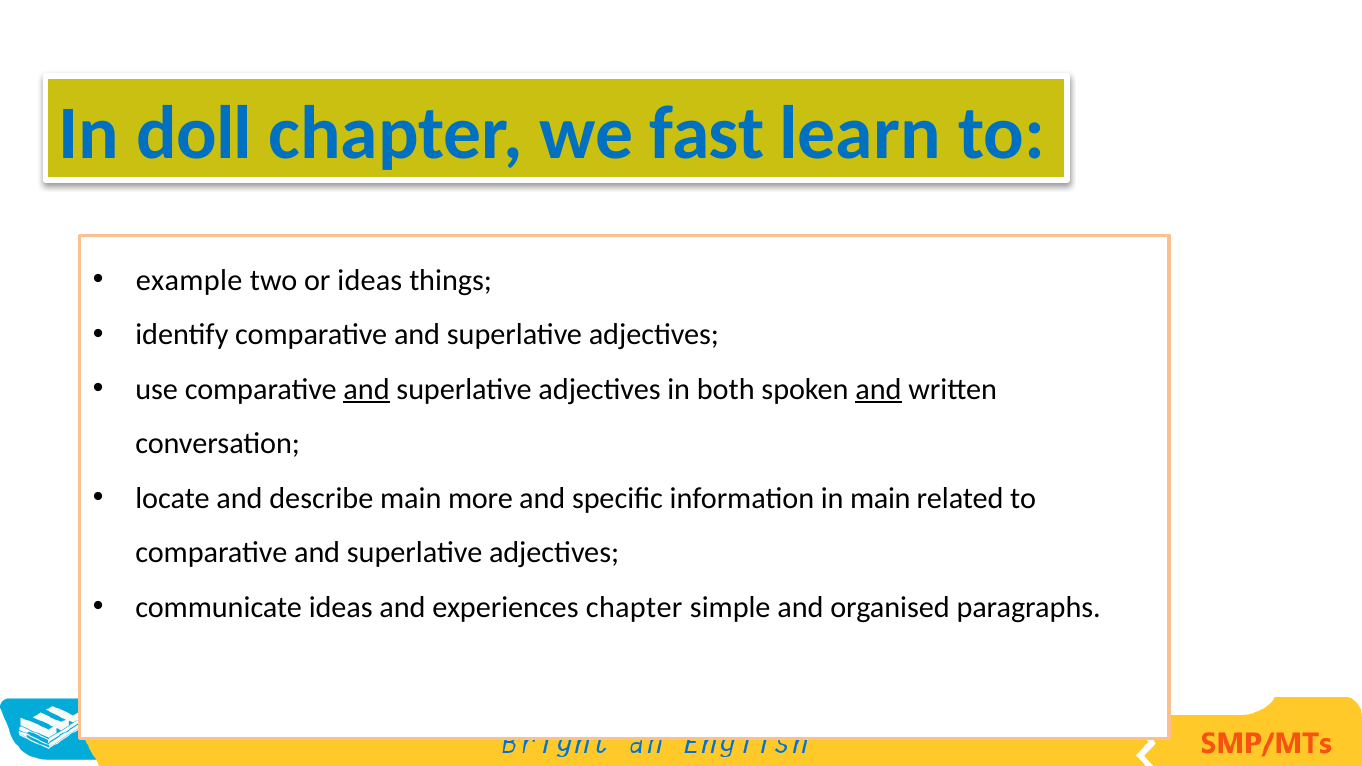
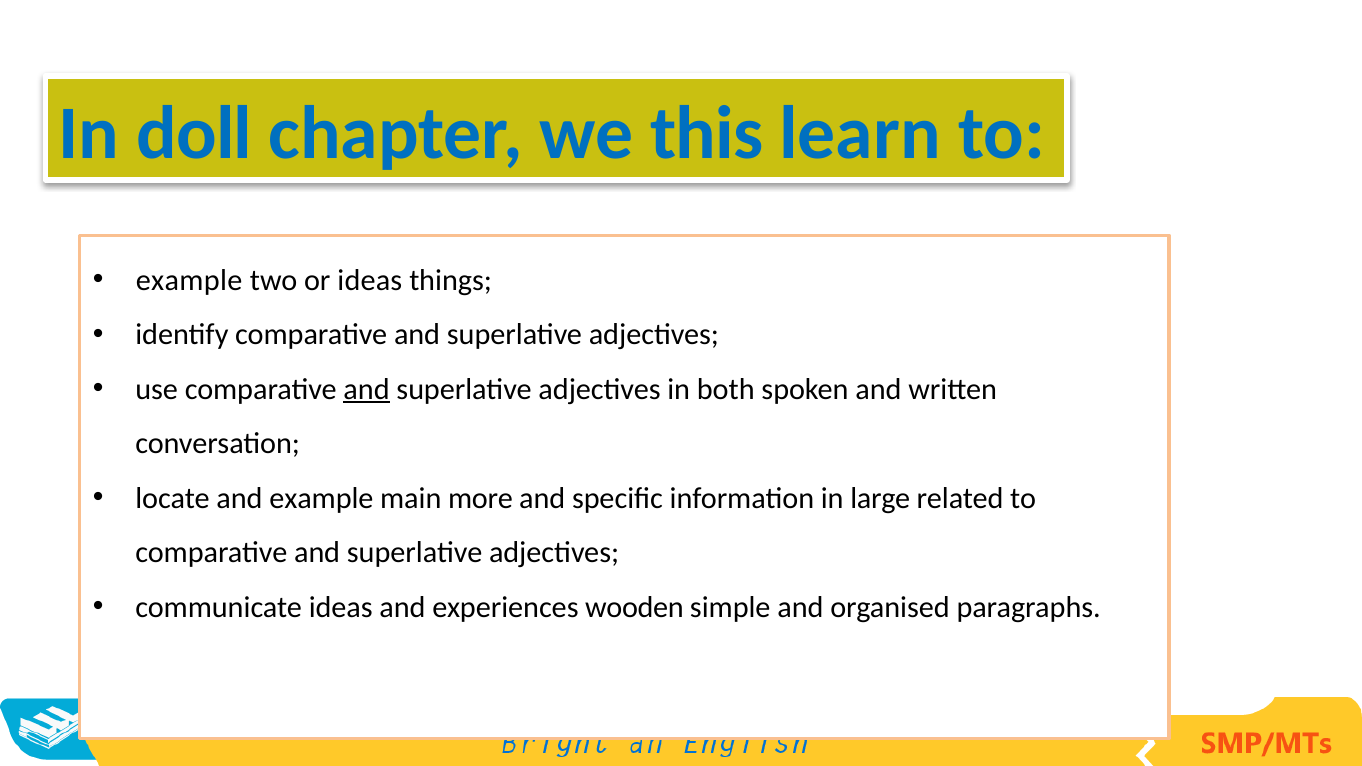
fast: fast -> this
and at (878, 389) underline: present -> none
and describe: describe -> example
in main: main -> large
experiences chapter: chapter -> wooden
